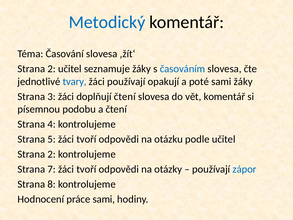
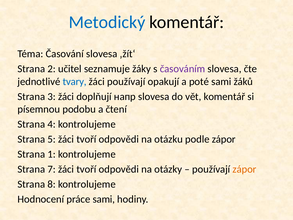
časováním colour: blue -> purple
sami žáky: žáky -> žáků
doplňují čtení: čtení -> напр
podle učitel: učitel -> zápor
2 at (52, 154): 2 -> 1
zápor at (245, 169) colour: blue -> orange
